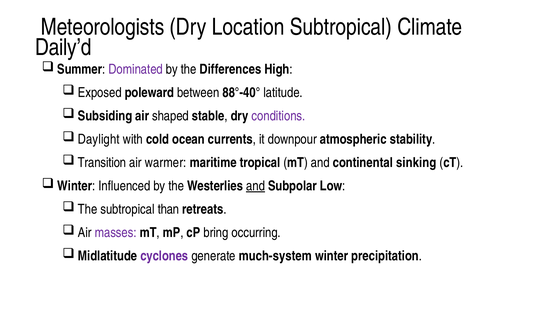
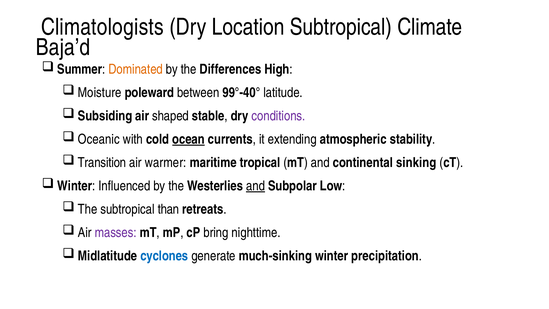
Meteorologists: Meteorologists -> Climatologists
Daily’d: Daily’d -> Baja’d
Dominated colour: purple -> orange
Exposed: Exposed -> Moisture
88°-40°: 88°-40° -> 99°-40°
Daylight: Daylight -> Oceanic
ocean underline: none -> present
downpour: downpour -> extending
occurring: occurring -> nighttime
cyclones colour: purple -> blue
much-system: much-system -> much-sinking
